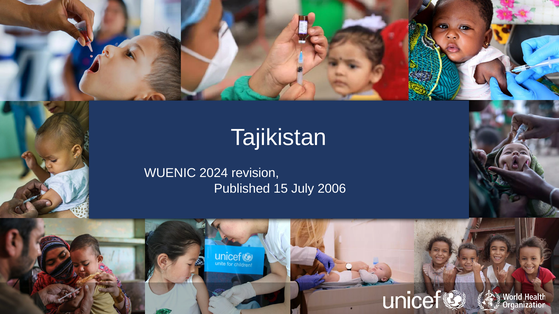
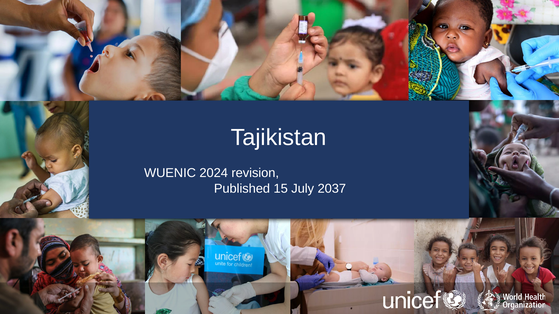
2006: 2006 -> 2037
